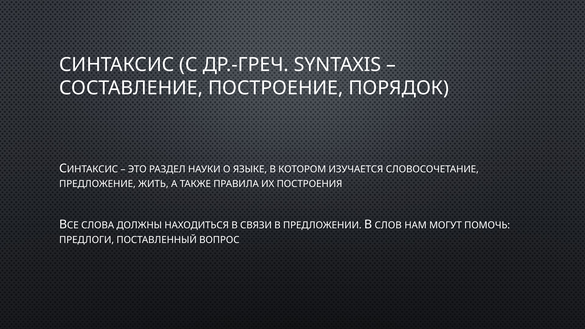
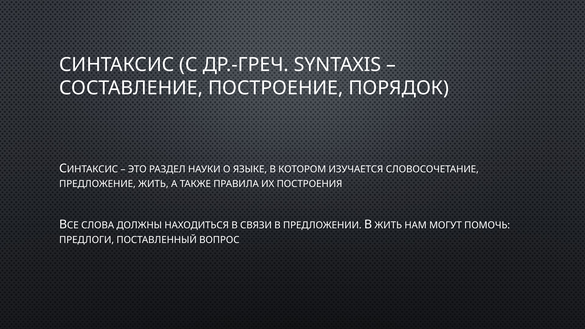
В СЛОВ: СЛОВ -> ЖИТЬ
